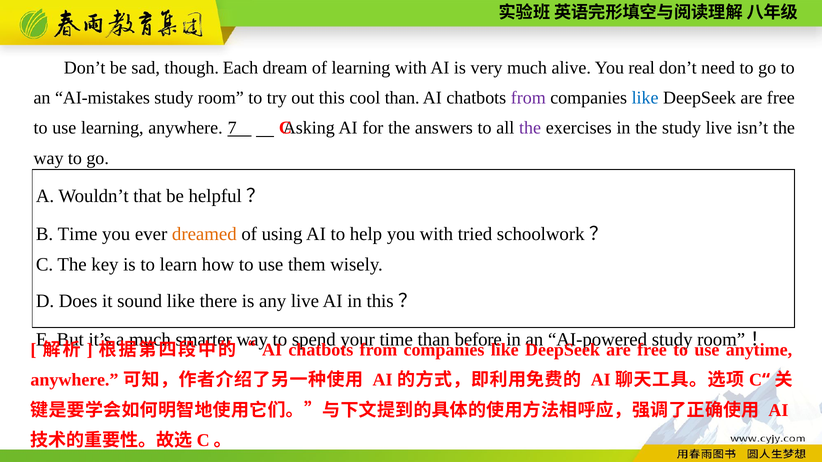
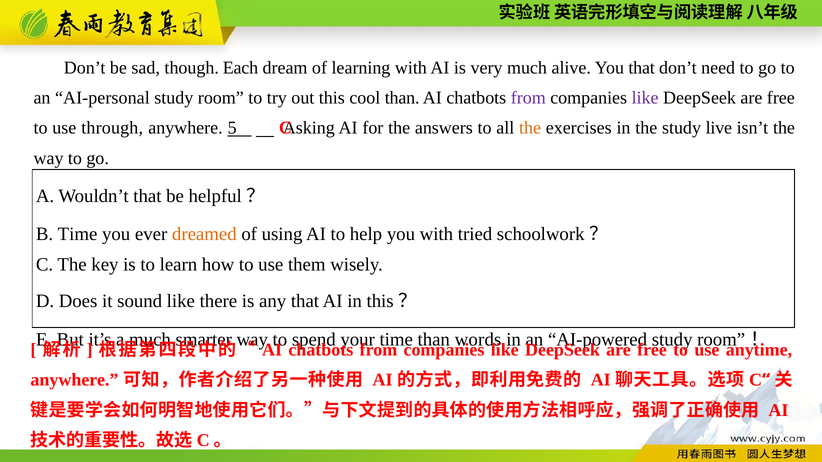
You real: real -> that
AI-mistakes: AI-mistakes -> AI-personal
like at (645, 98) colour: blue -> purple
use learning: learning -> through
7: 7 -> 5
the at (530, 128) colour: purple -> orange
any live: live -> that
before: before -> words
